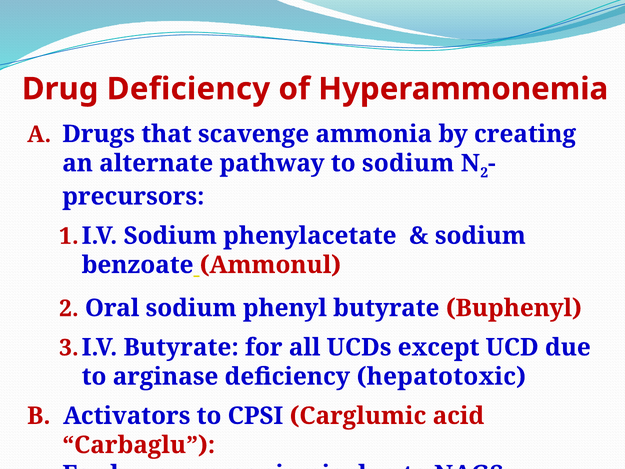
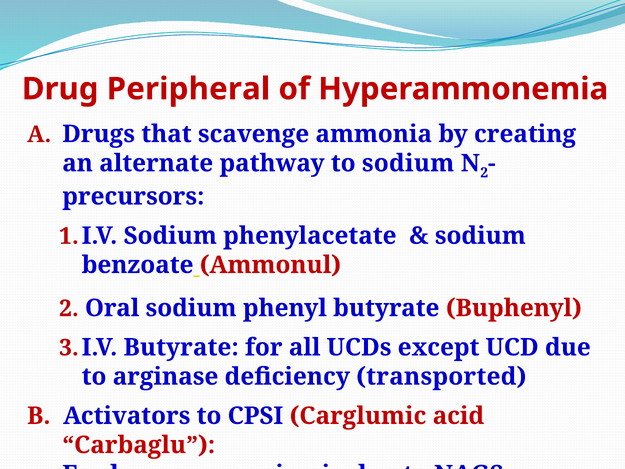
Drug Deficiency: Deficiency -> Peripheral
hepatotoxic: hepatotoxic -> transported
